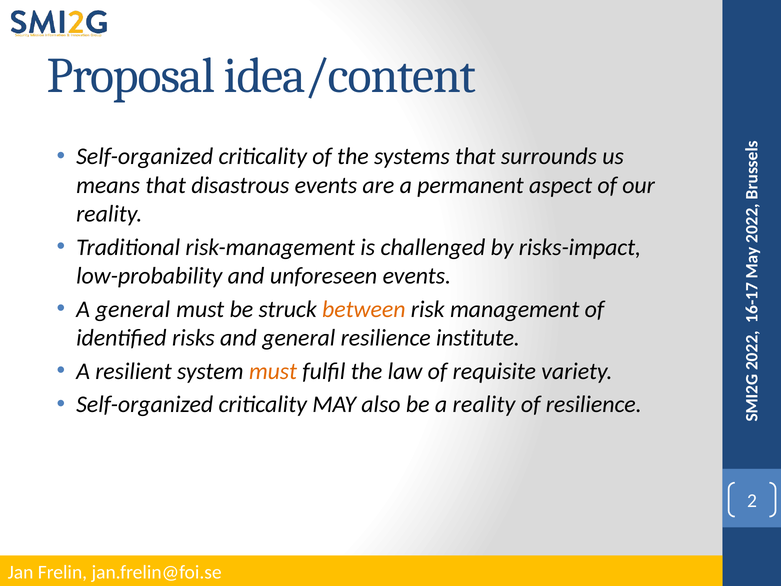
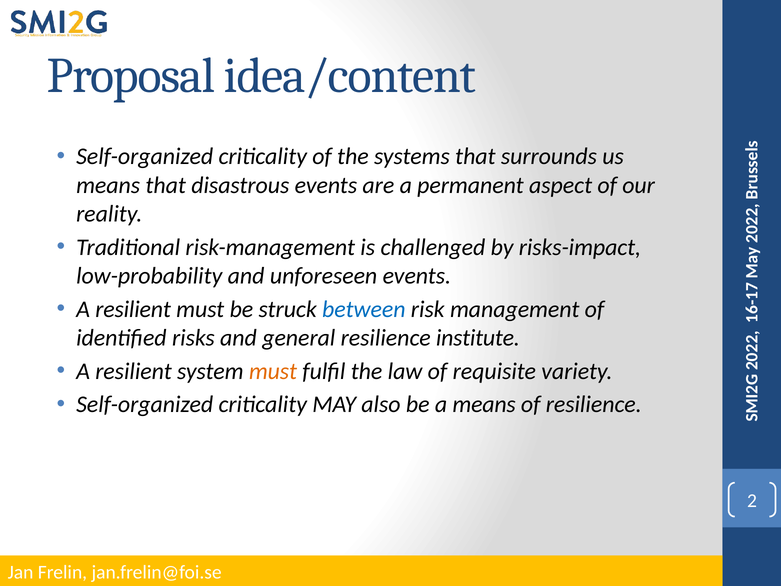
general at (133, 309): general -> resilient
between colour: orange -> blue
a reality: reality -> means
